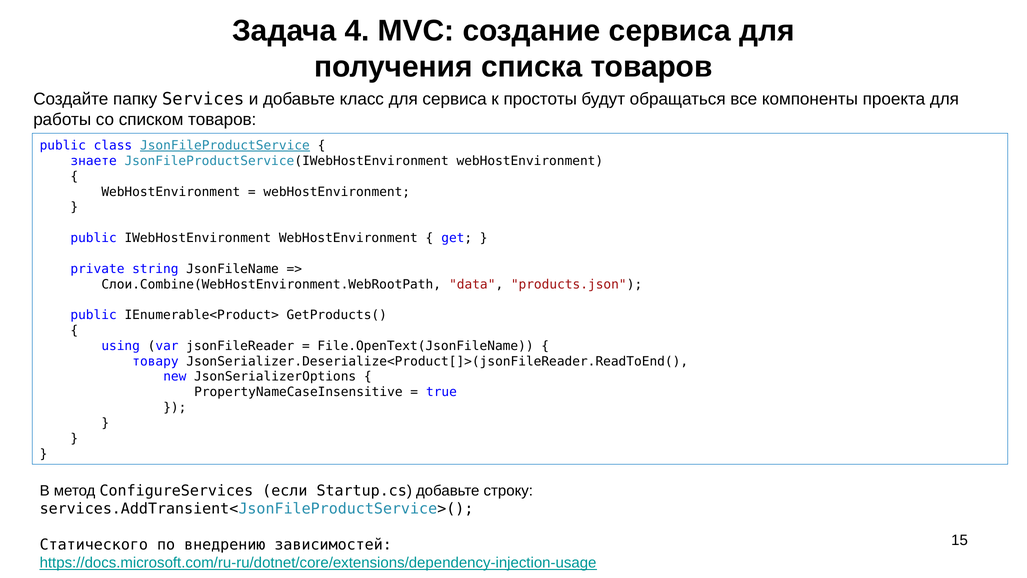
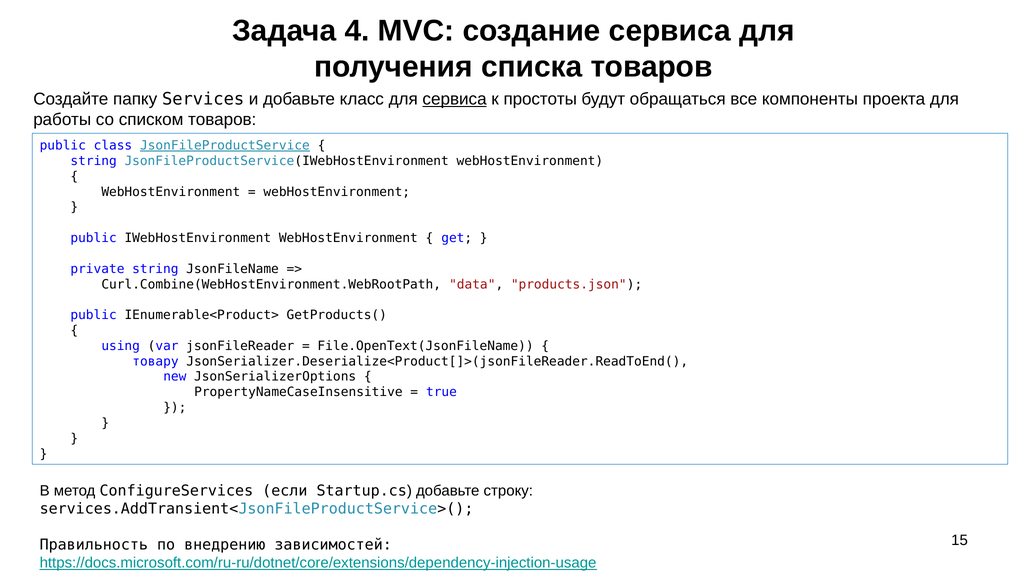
сервиса at (455, 99) underline: none -> present
знаете at (94, 161): знаете -> string
Слои.Combine(WebHostEnvironment.WebRootPath: Слои.Combine(WebHostEnvironment.WebRootPath -> Curl.Combine(WebHostEnvironment.WebRootPath
Статического: Статического -> Правильность
